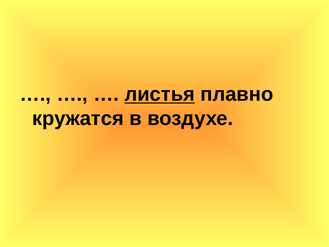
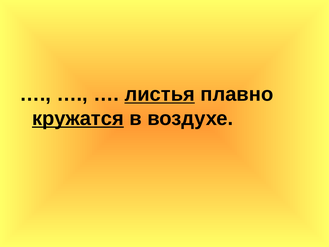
кружатся underline: none -> present
